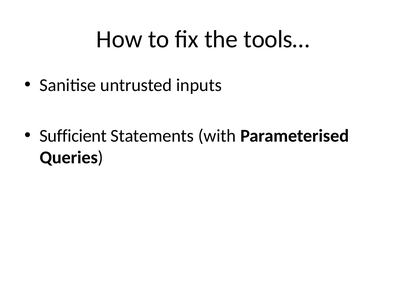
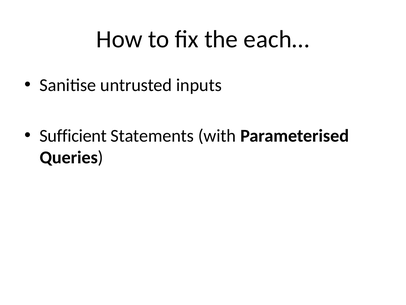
tools…: tools… -> each…
